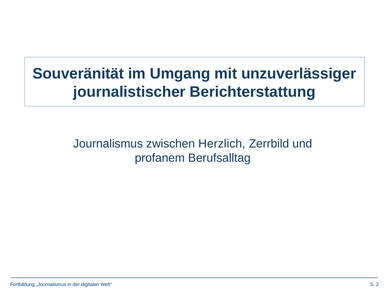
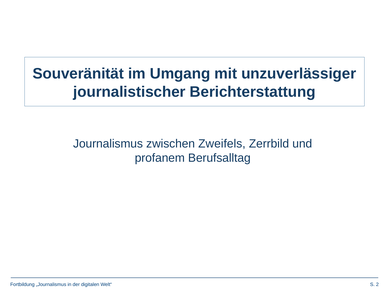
Herzlich: Herzlich -> Zweifels
